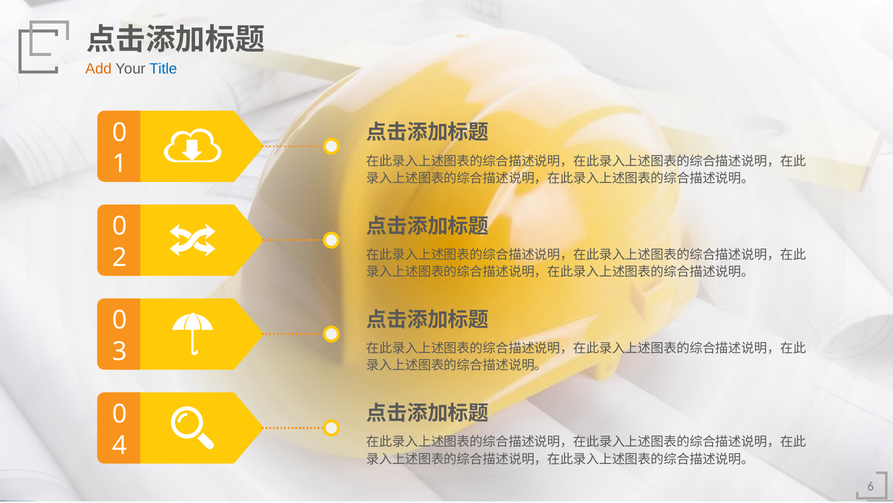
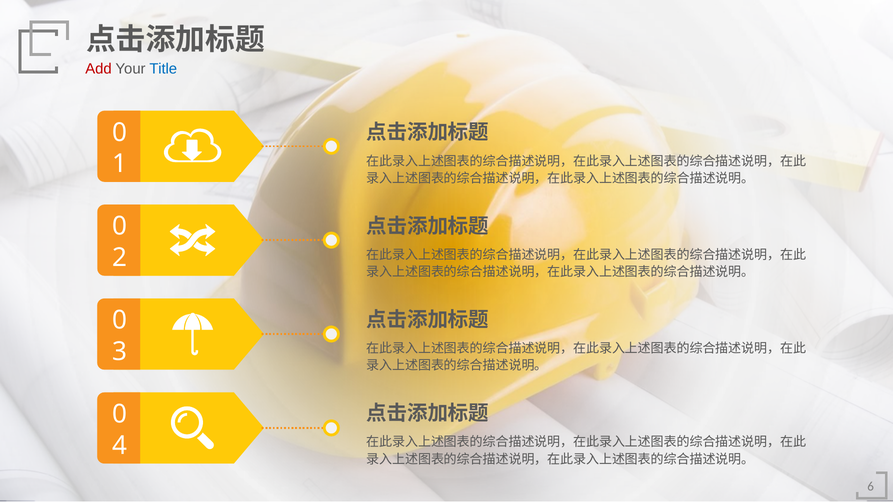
Add colour: orange -> red
